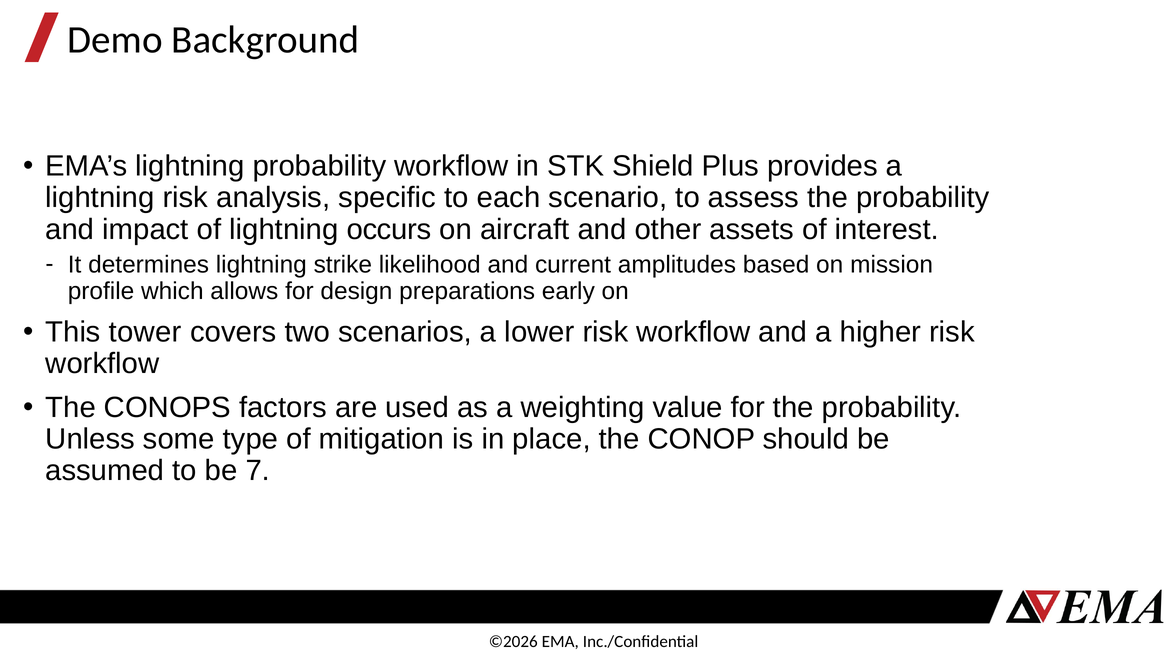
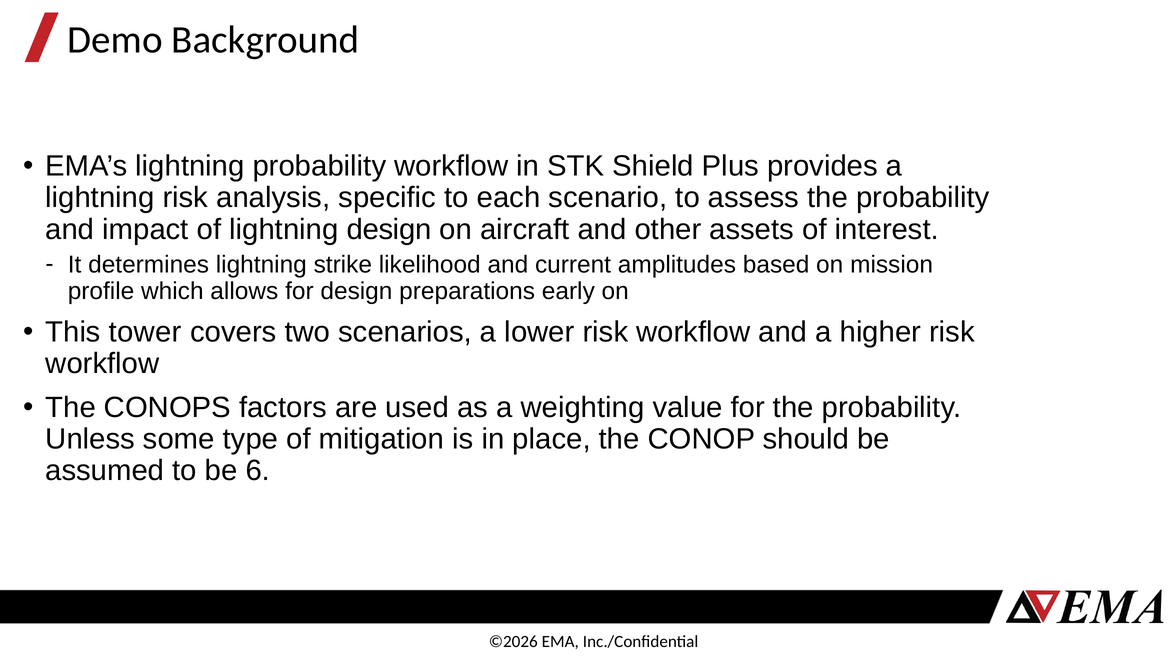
lightning occurs: occurs -> design
7: 7 -> 6
